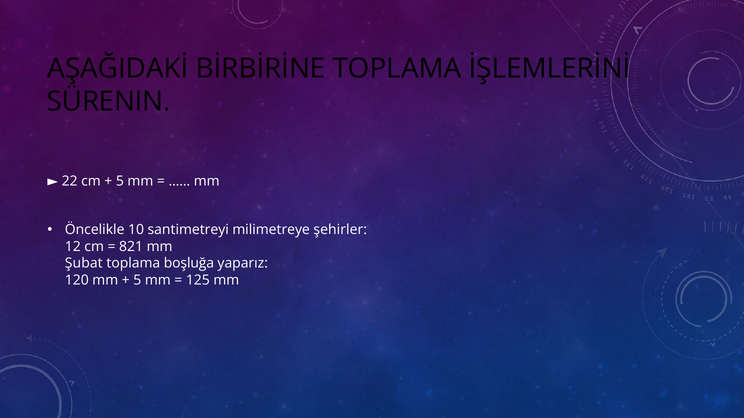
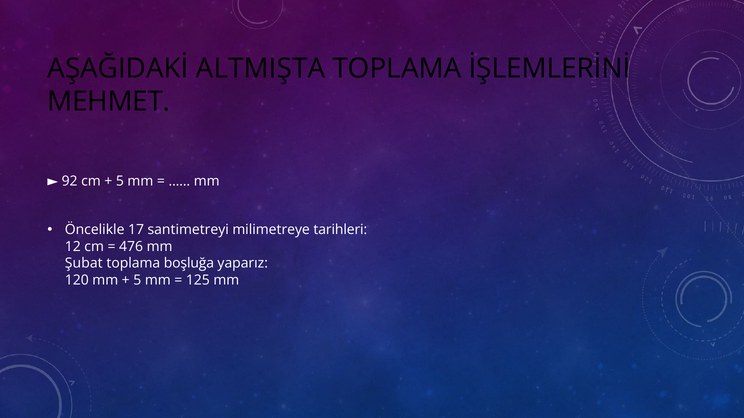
BİRBİRİNE: BİRBİRİNE -> ALTMIŞTA
SÜRENIN: SÜRENIN -> MEHMET
22: 22 -> 92
10: 10 -> 17
şehirler: şehirler -> tarihleri
821: 821 -> 476
